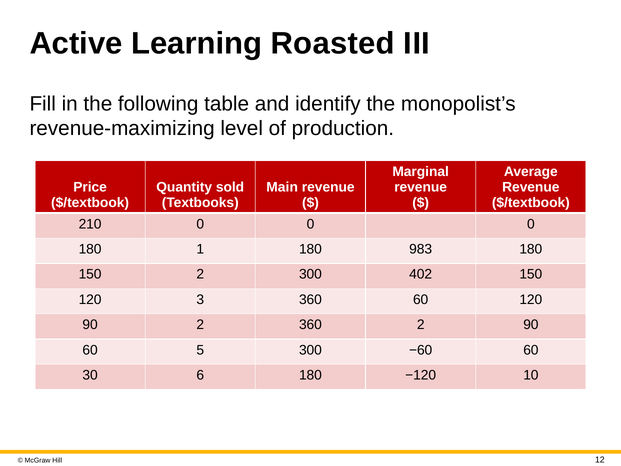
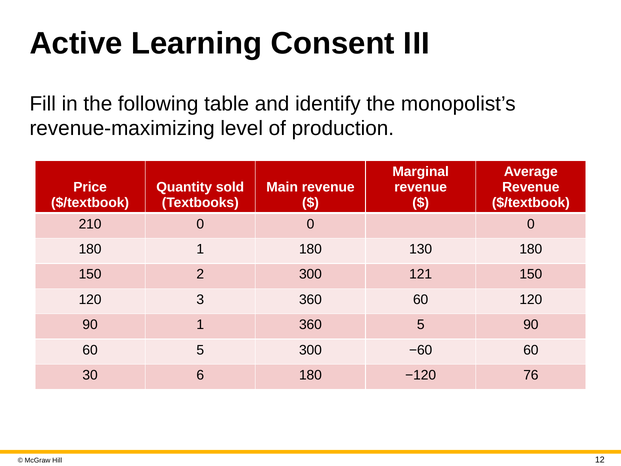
Roasted: Roasted -> Consent
983: 983 -> 130
402: 402 -> 121
90 2: 2 -> 1
360 2: 2 -> 5
10: 10 -> 76
